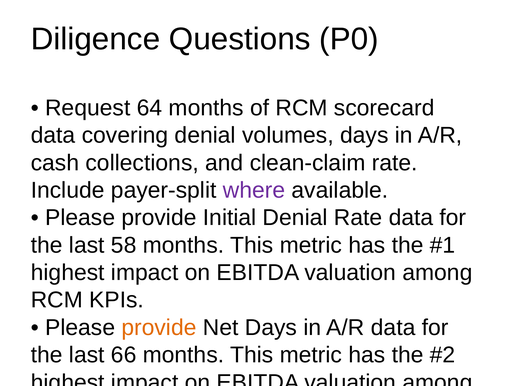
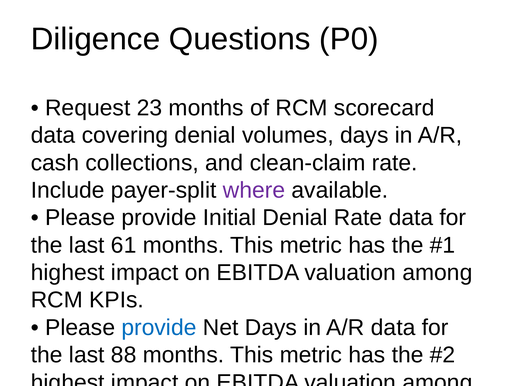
64: 64 -> 23
58: 58 -> 61
provide at (159, 328) colour: orange -> blue
66: 66 -> 88
